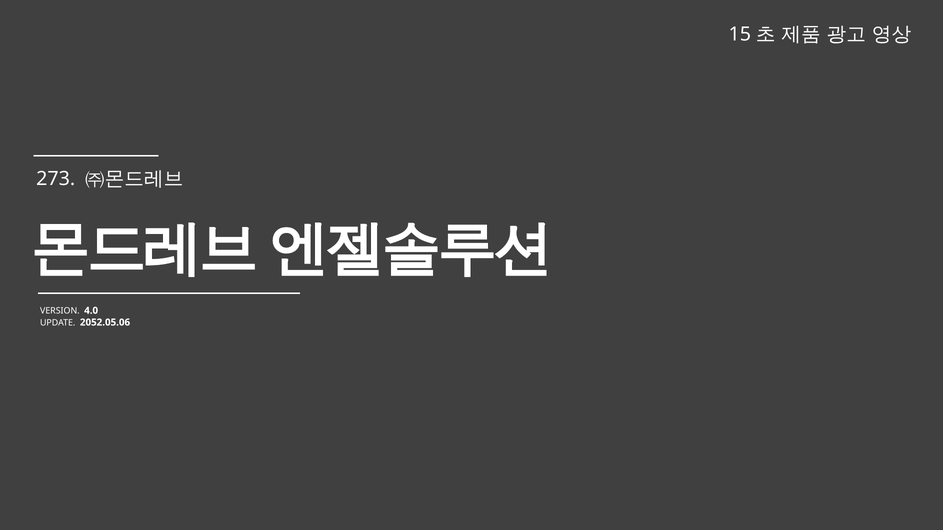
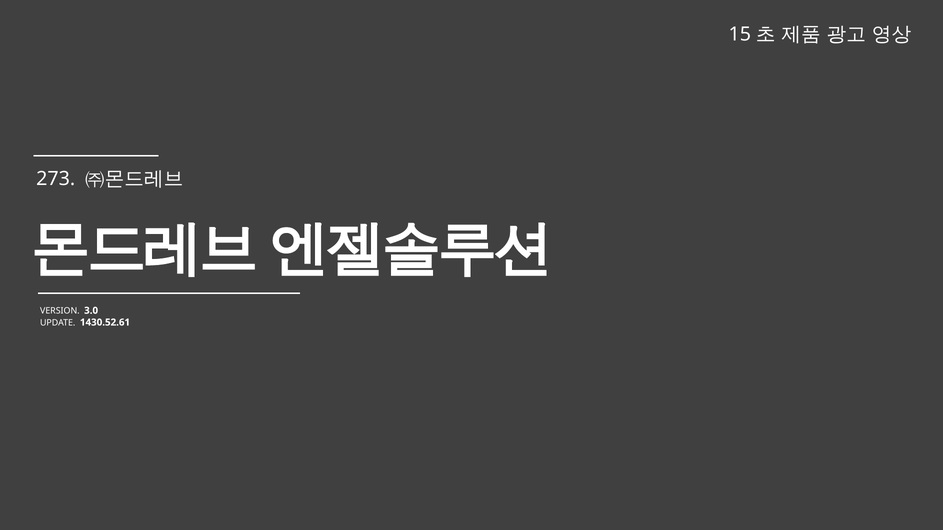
4.0: 4.0 -> 3.0
2052.05.06: 2052.05.06 -> 1430.52.61
